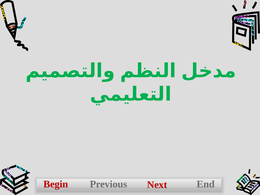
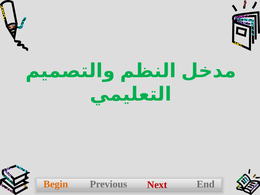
Begin colour: red -> orange
